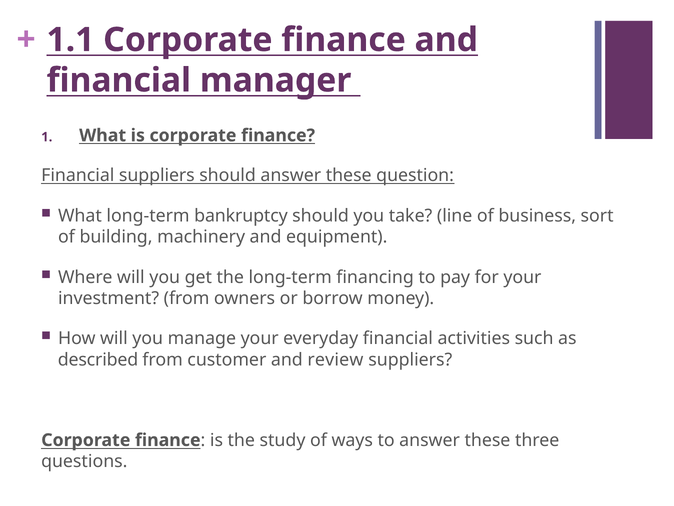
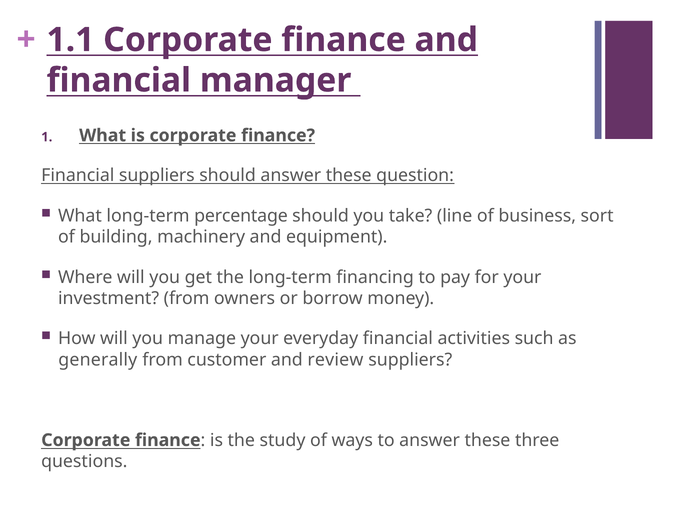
bankruptcy: bankruptcy -> percentage
described: described -> generally
